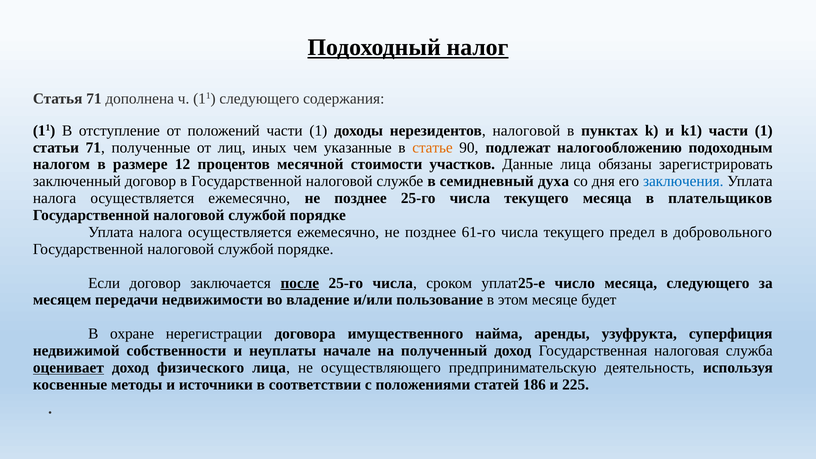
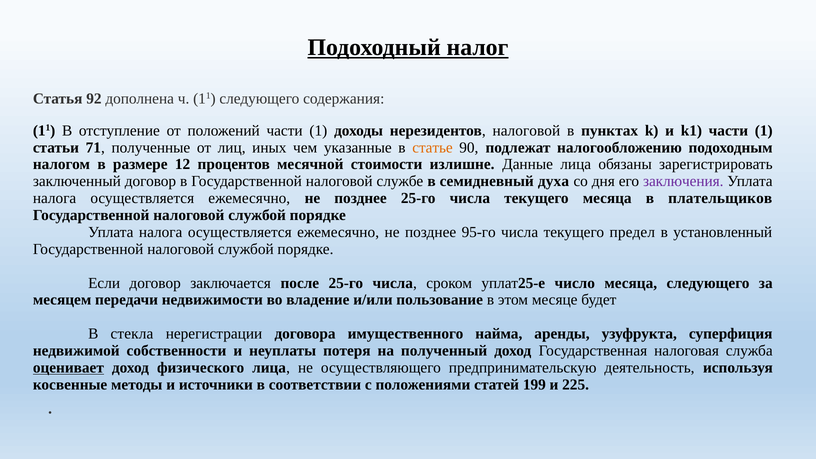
Статья 71: 71 -> 92
участков: участков -> излишне
заключения colour: blue -> purple
61-го: 61-го -> 95-го
добровольного: добровольного -> установленный
после underline: present -> none
охране: охране -> стекла
начале: начале -> потеря
186: 186 -> 199
